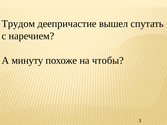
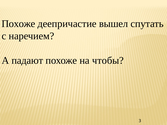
Трудом at (18, 24): Трудом -> Похоже
минуту: минуту -> падают
